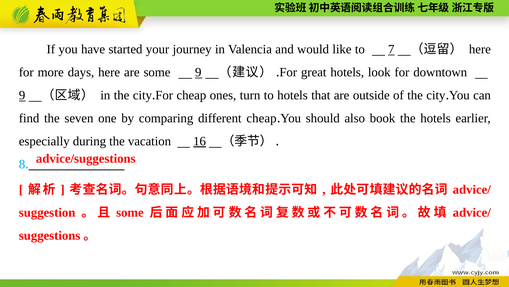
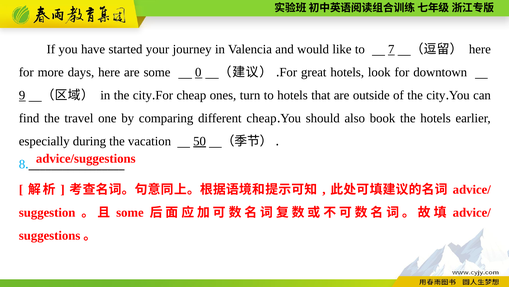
some 9: 9 -> 0
seven: seven -> travel
16: 16 -> 50
